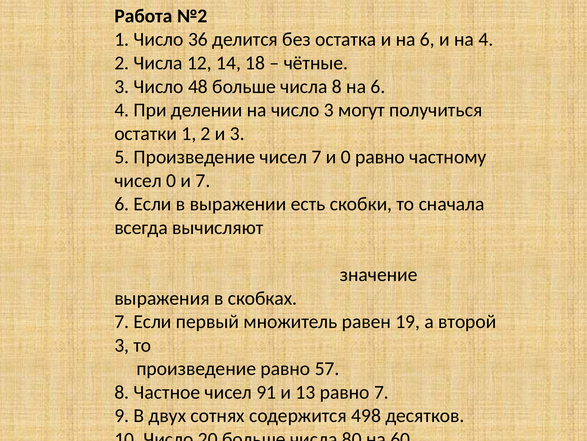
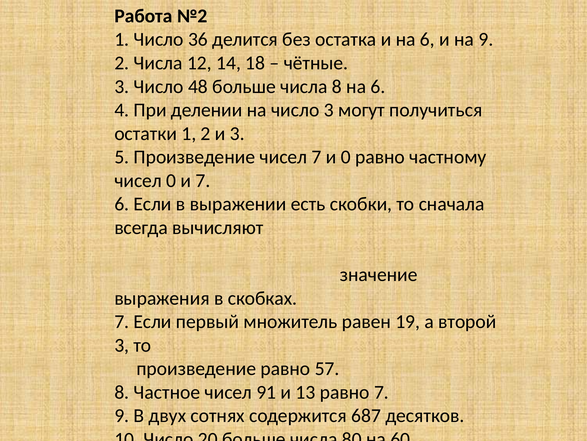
на 4: 4 -> 9
498: 498 -> 687
